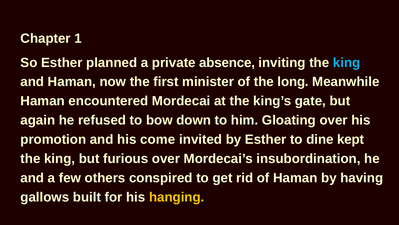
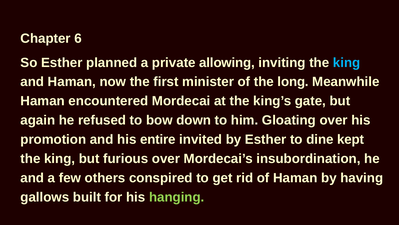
1: 1 -> 6
absence: absence -> allowing
come: come -> entire
hanging colour: yellow -> light green
